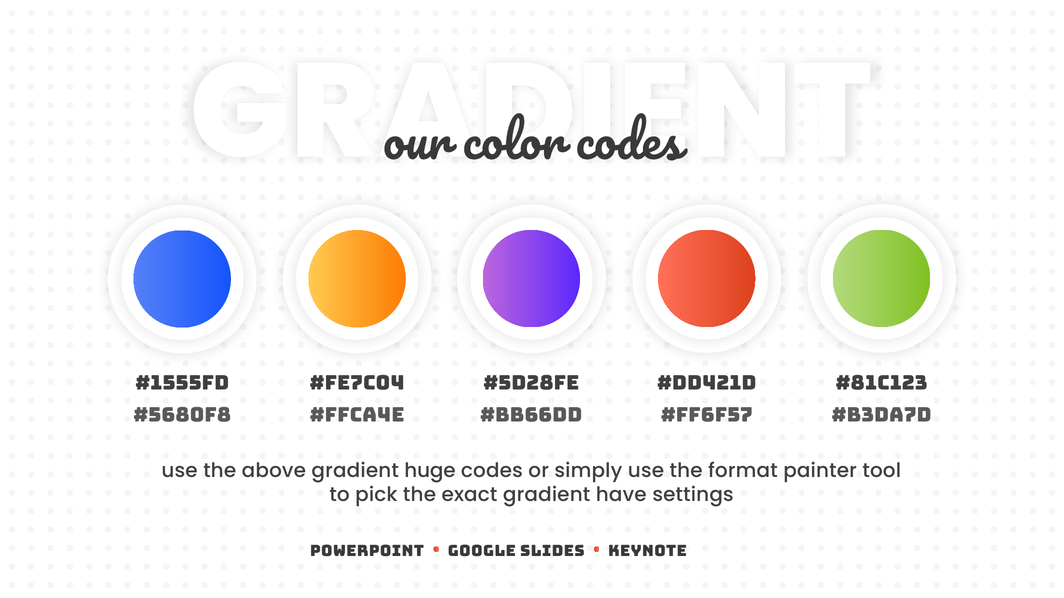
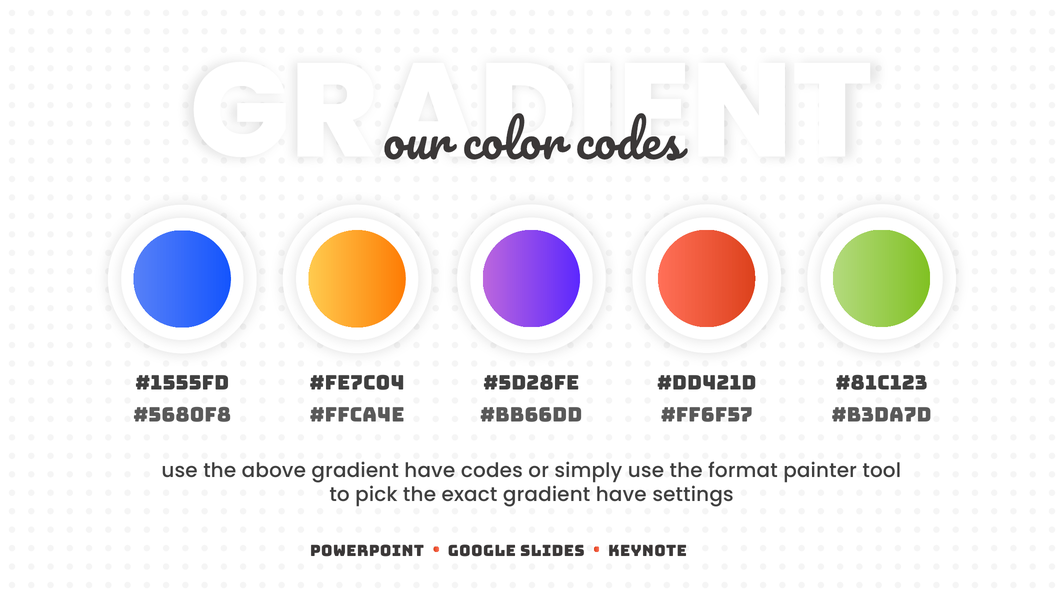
above gradient huge: huge -> have
